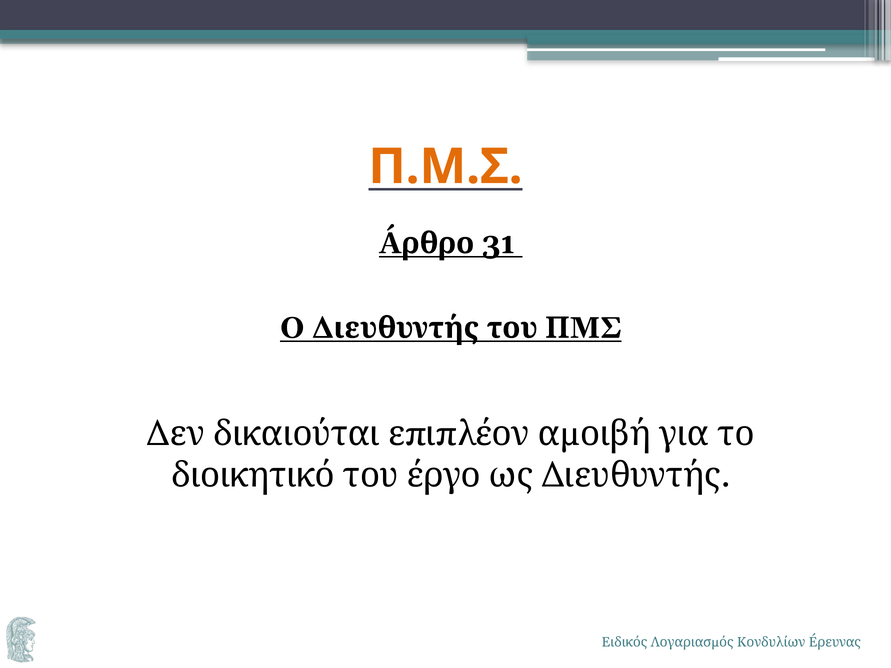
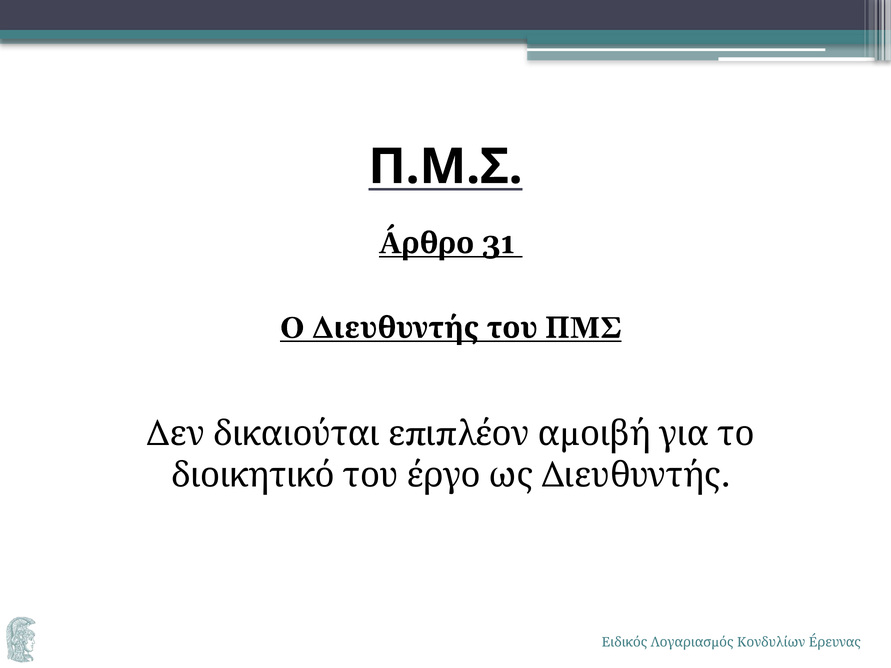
Π.Μ.Σ colour: orange -> black
